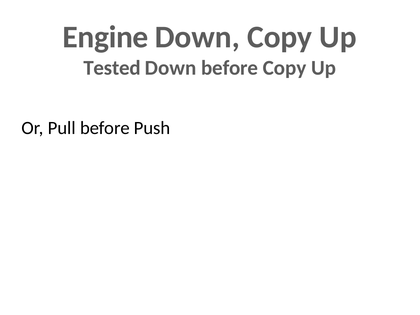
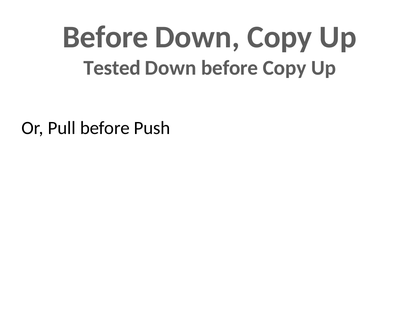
Engine at (105, 37): Engine -> Before
